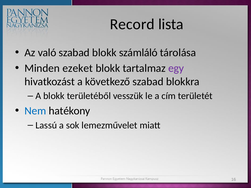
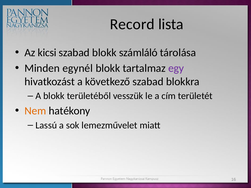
való: való -> kicsi
ezeket: ezeket -> egynél
Nem colour: blue -> orange
